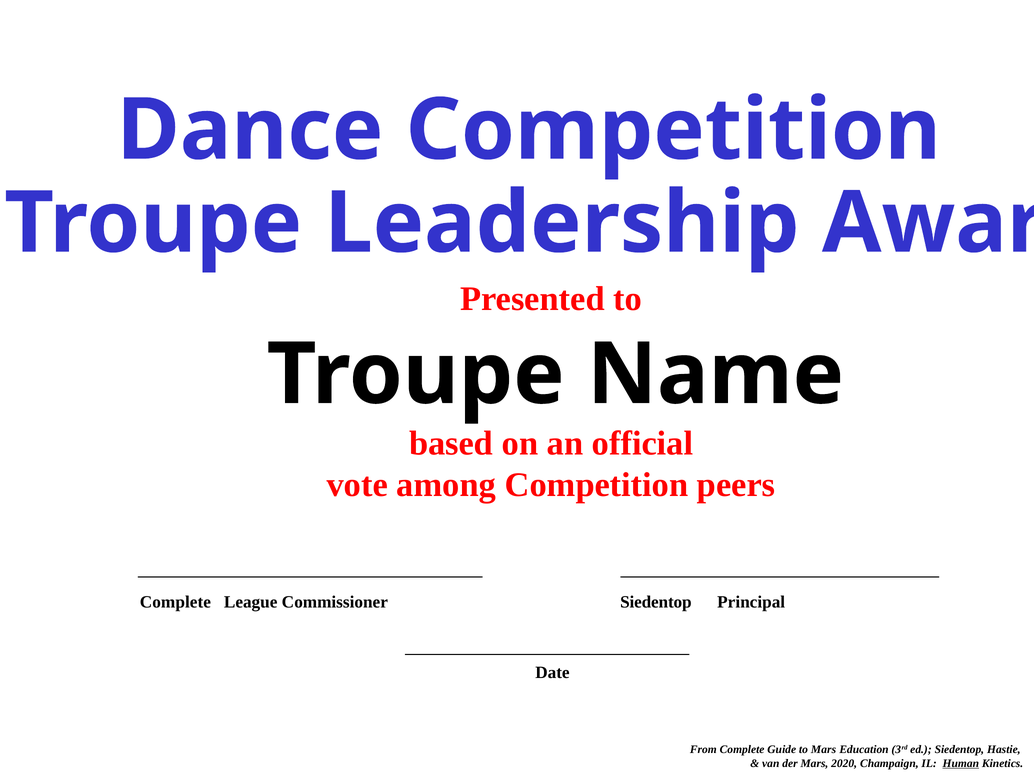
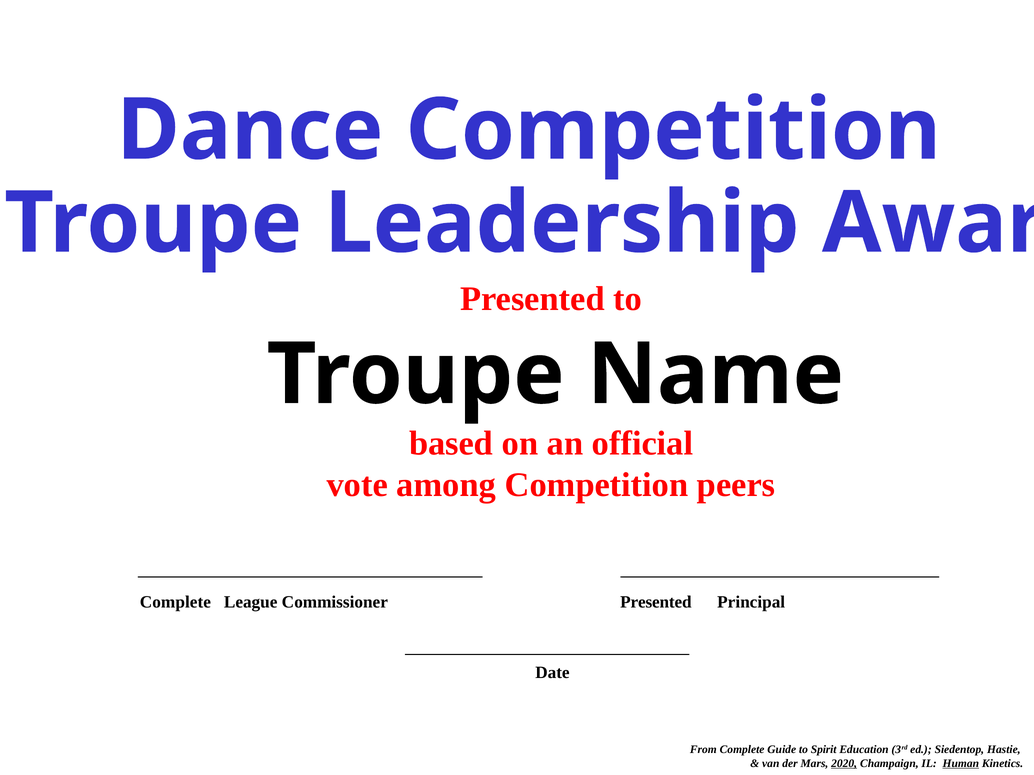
Siedentop at (656, 602): Siedentop -> Presented
to Mars: Mars -> Spirit
2020 underline: none -> present
